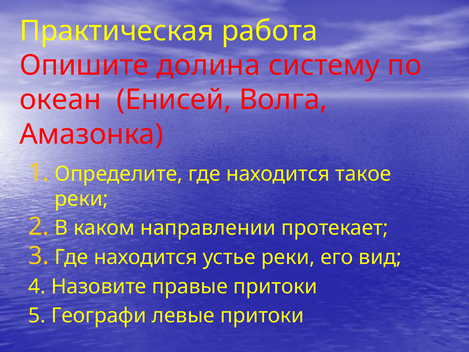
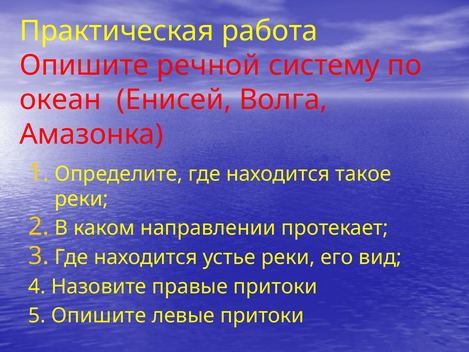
долина: долина -> речной
5 Географи: Географи -> Опишите
